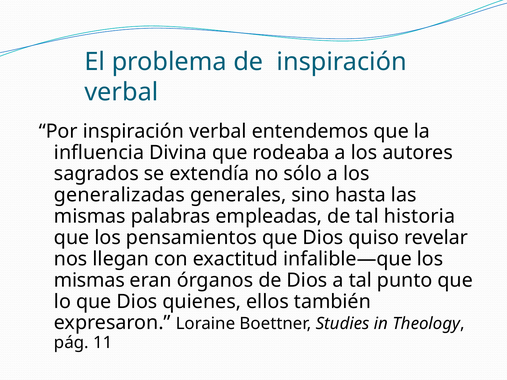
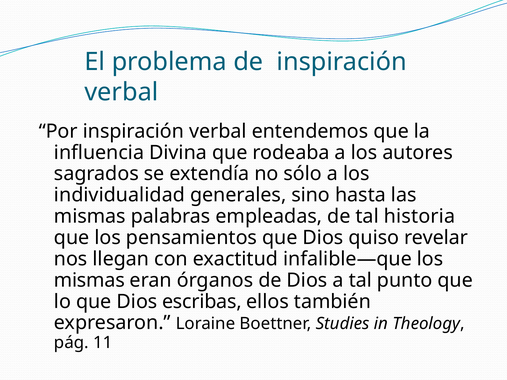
generalizadas: generalizadas -> individualidad
quienes: quienes -> escribas
